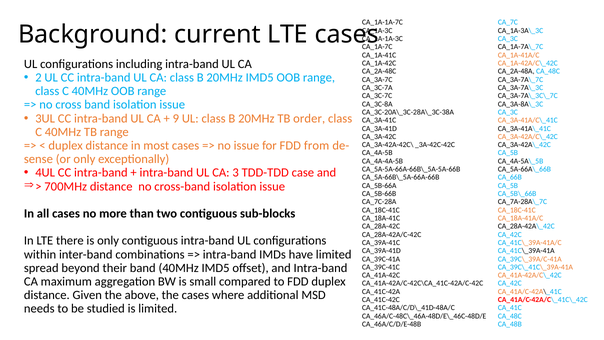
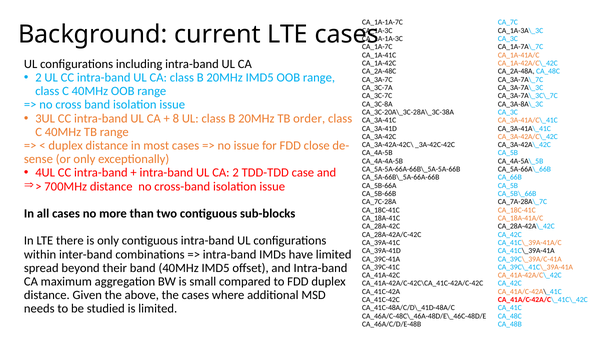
9: 9 -> 8
from: from -> close
CA 3: 3 -> 2
